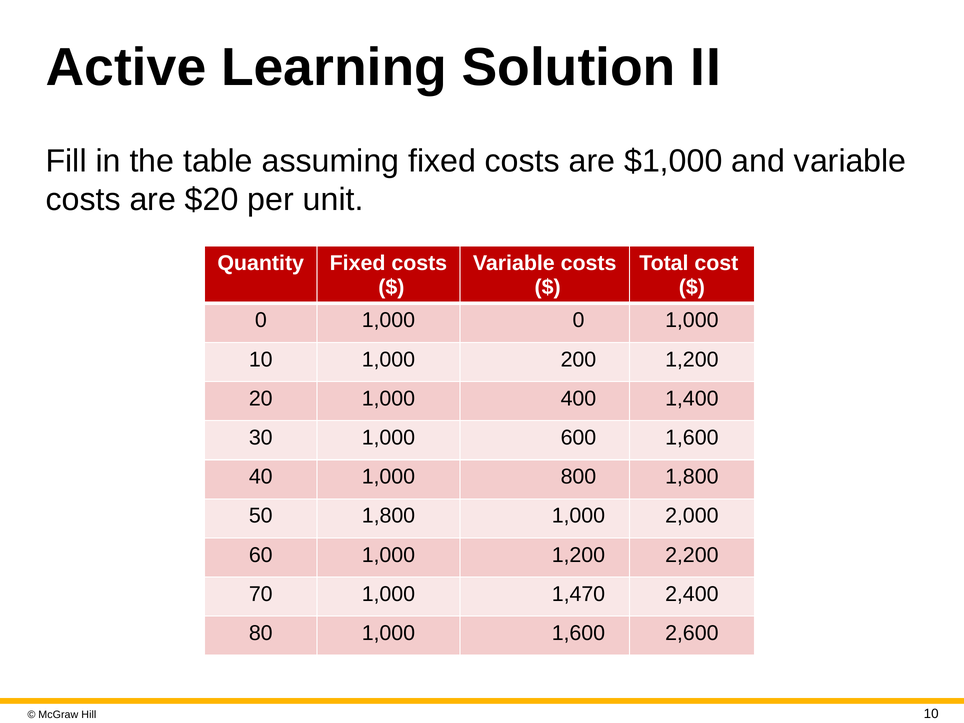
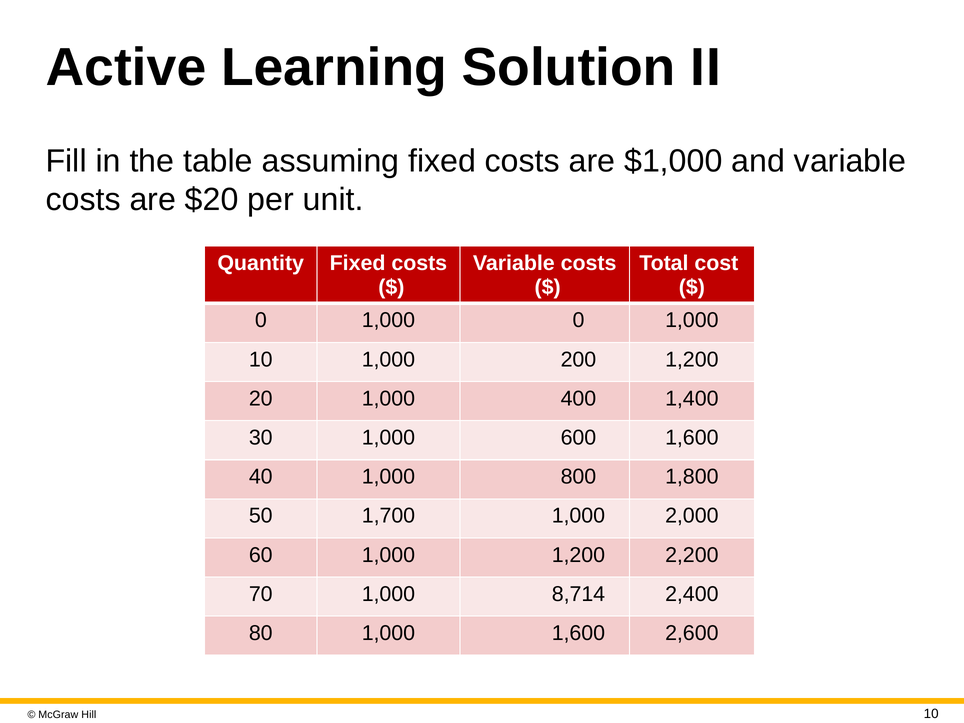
50 1,800: 1,800 -> 1,700
1,470: 1,470 -> 8,714
